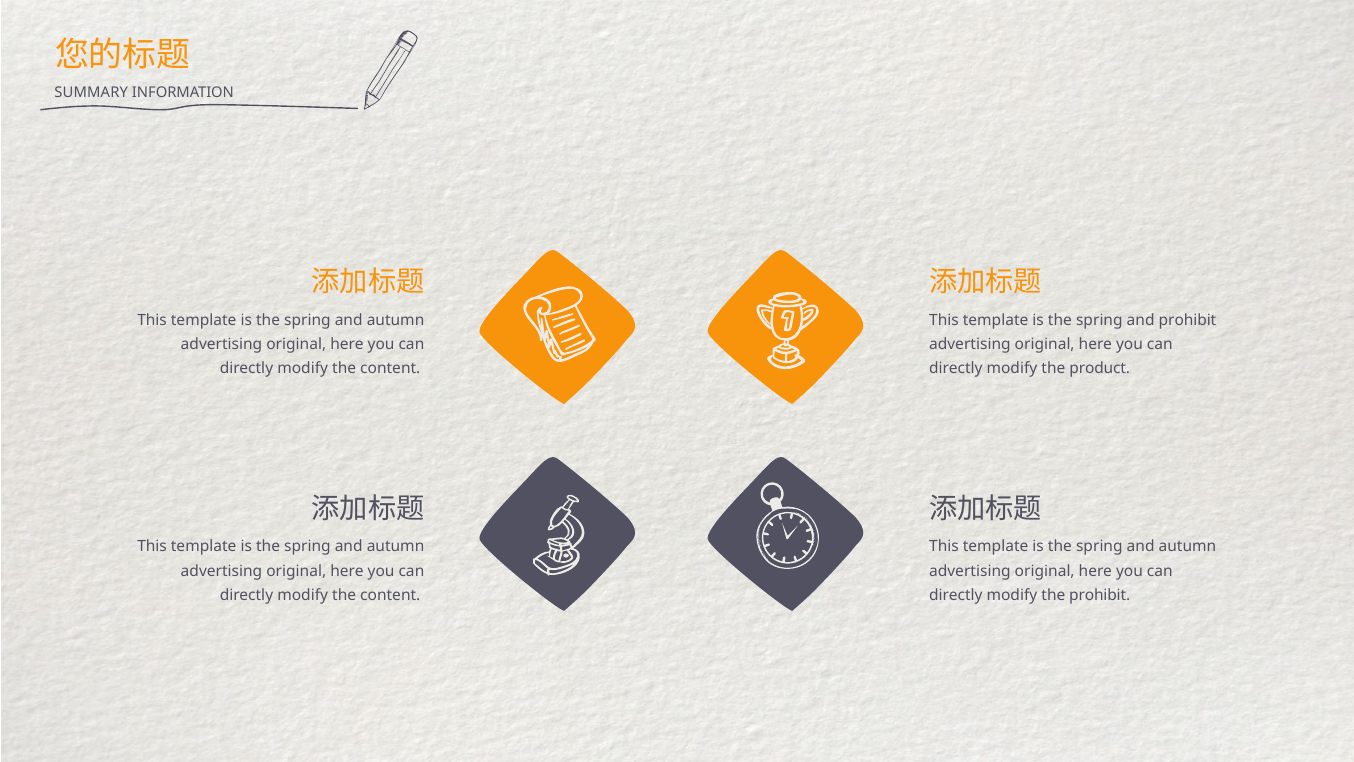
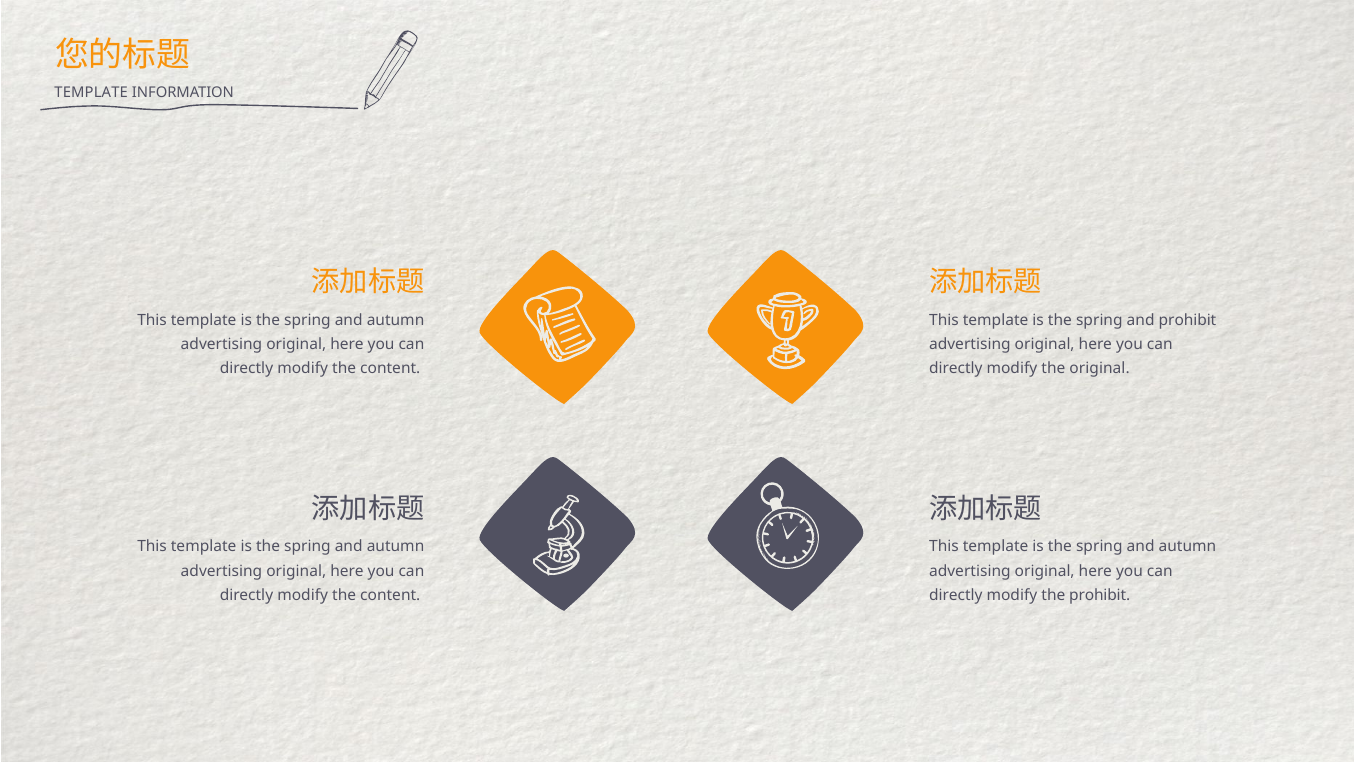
SUMMARY at (91, 93): SUMMARY -> TEMPLATE
the product: product -> original
